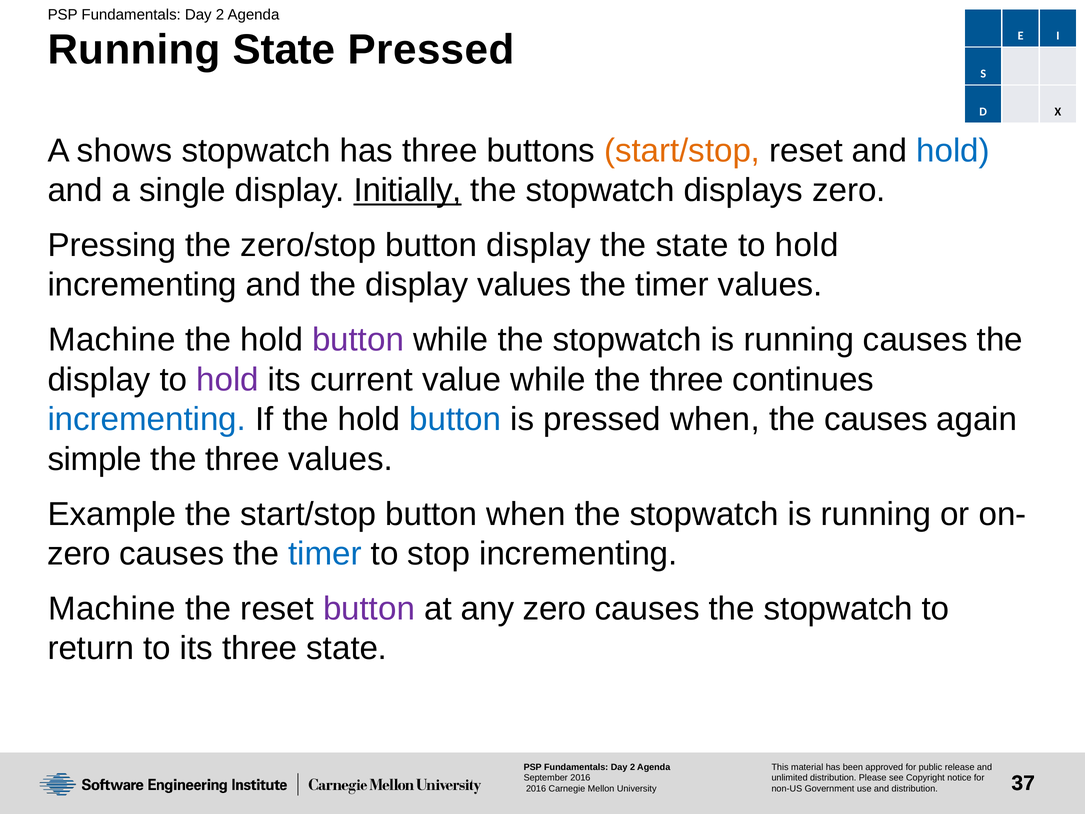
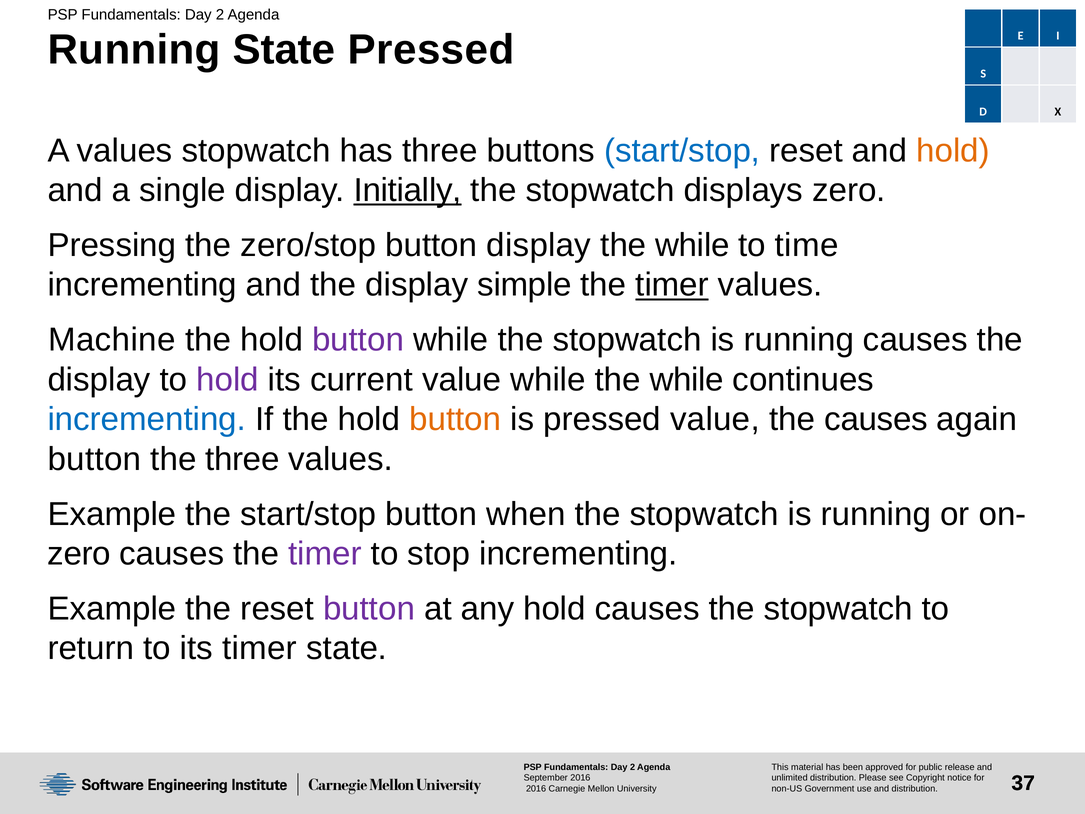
A shows: shows -> values
start/stop at (682, 151) colour: orange -> blue
hold at (953, 151) colour: blue -> orange
state at (692, 245): state -> while
hold at (807, 245): hold -> time
display values: values -> simple
timer at (672, 285) underline: none -> present
while the three: three -> while
button at (455, 419) colour: blue -> orange
pressed when: when -> value
simple at (95, 459): simple -> button
timer at (325, 554) colour: blue -> purple
Machine at (112, 609): Machine -> Example
any zero: zero -> hold
its three: three -> timer
